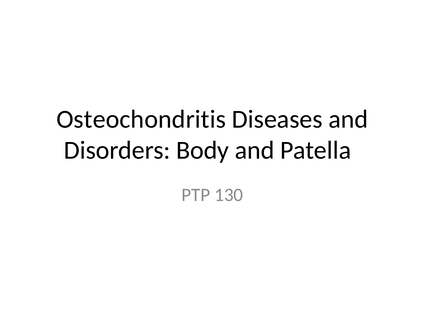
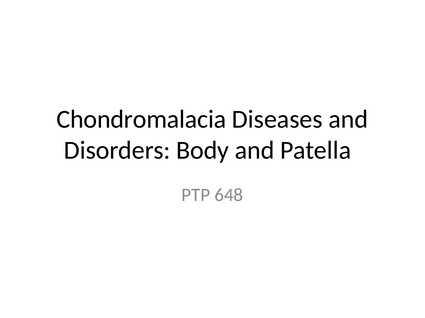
Osteochondritis: Osteochondritis -> Chondromalacia
130: 130 -> 648
